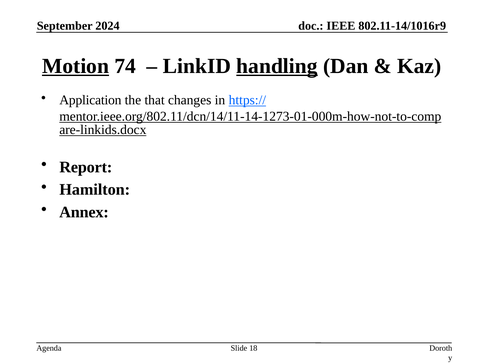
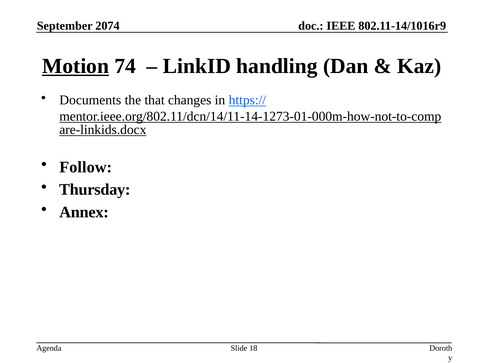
2024: 2024 -> 2074
handling underline: present -> none
Application: Application -> Documents
Report: Report -> Follow
Hamilton: Hamilton -> Thursday
